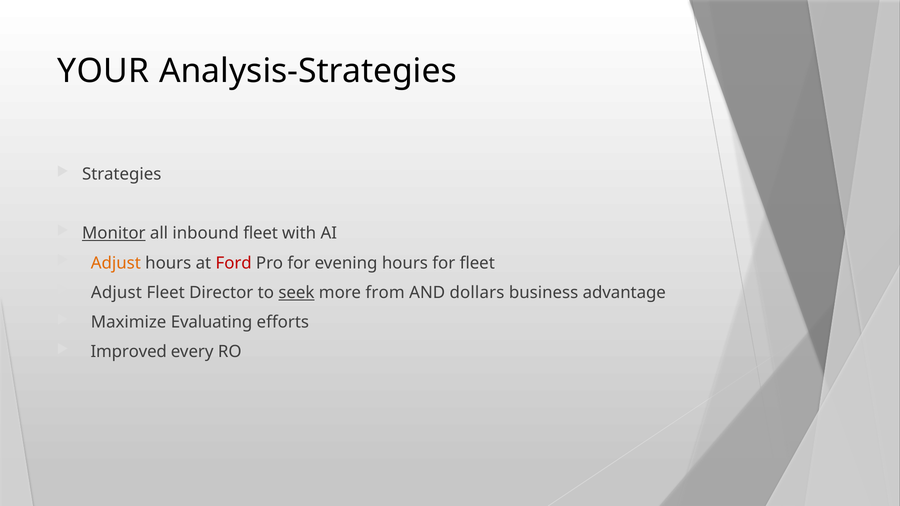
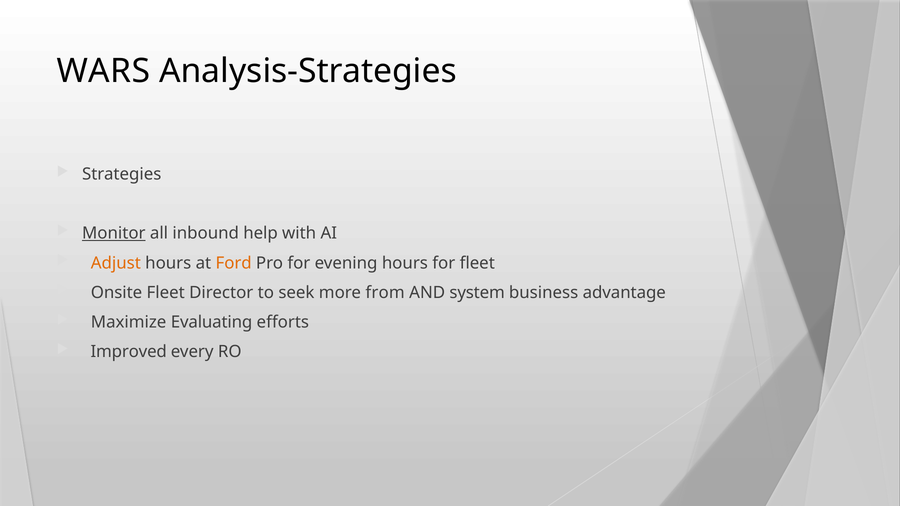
YOUR: YOUR -> WARS
inbound fleet: fleet -> help
Ford colour: red -> orange
Adjust at (116, 293): Adjust -> Onsite
seek underline: present -> none
dollars: dollars -> system
